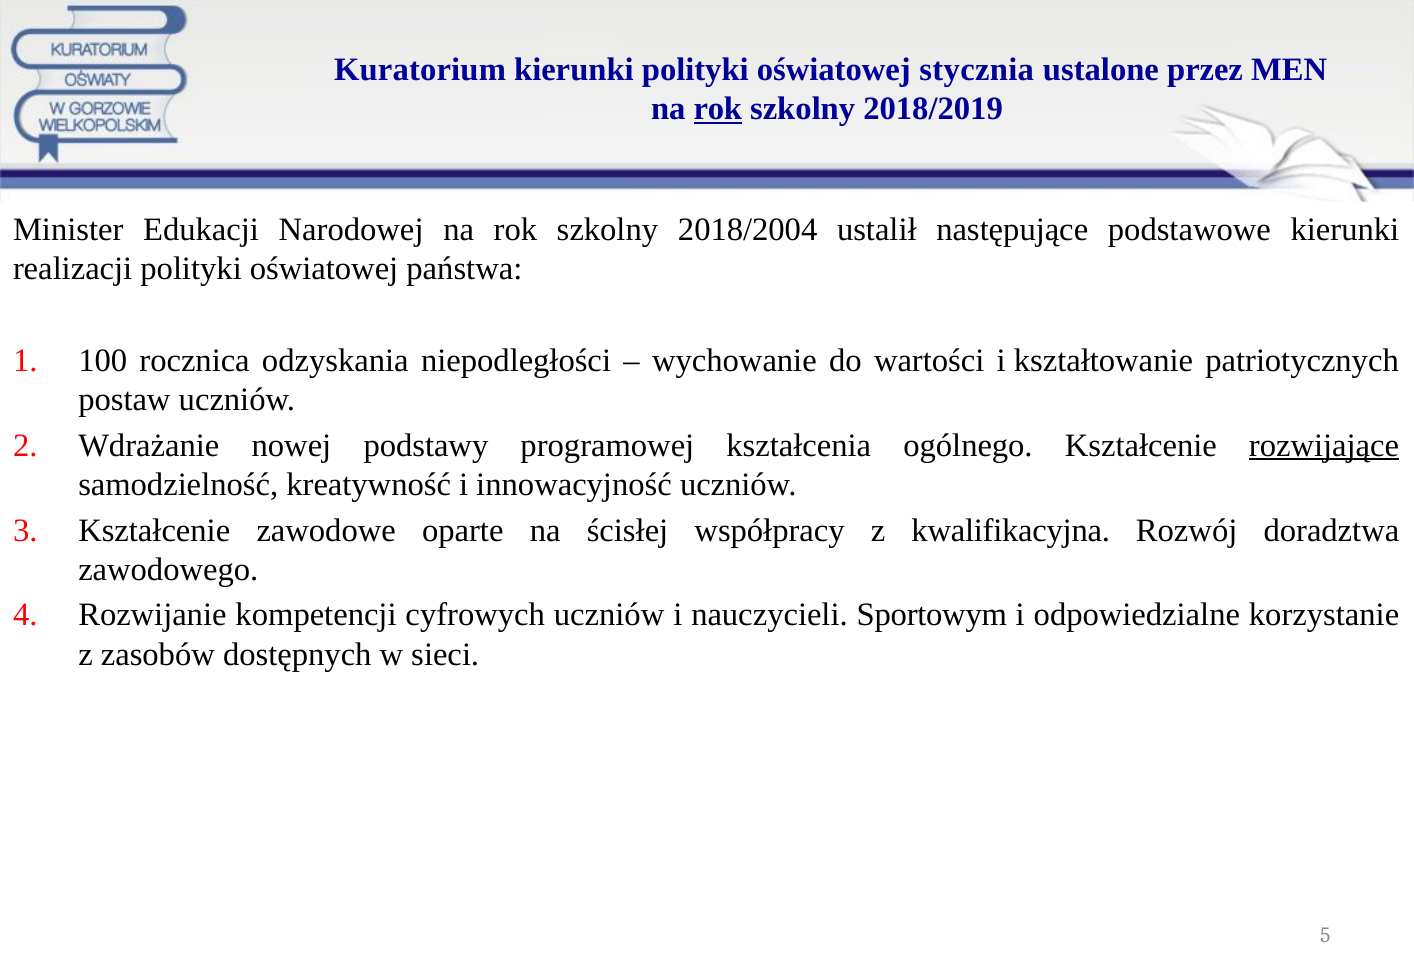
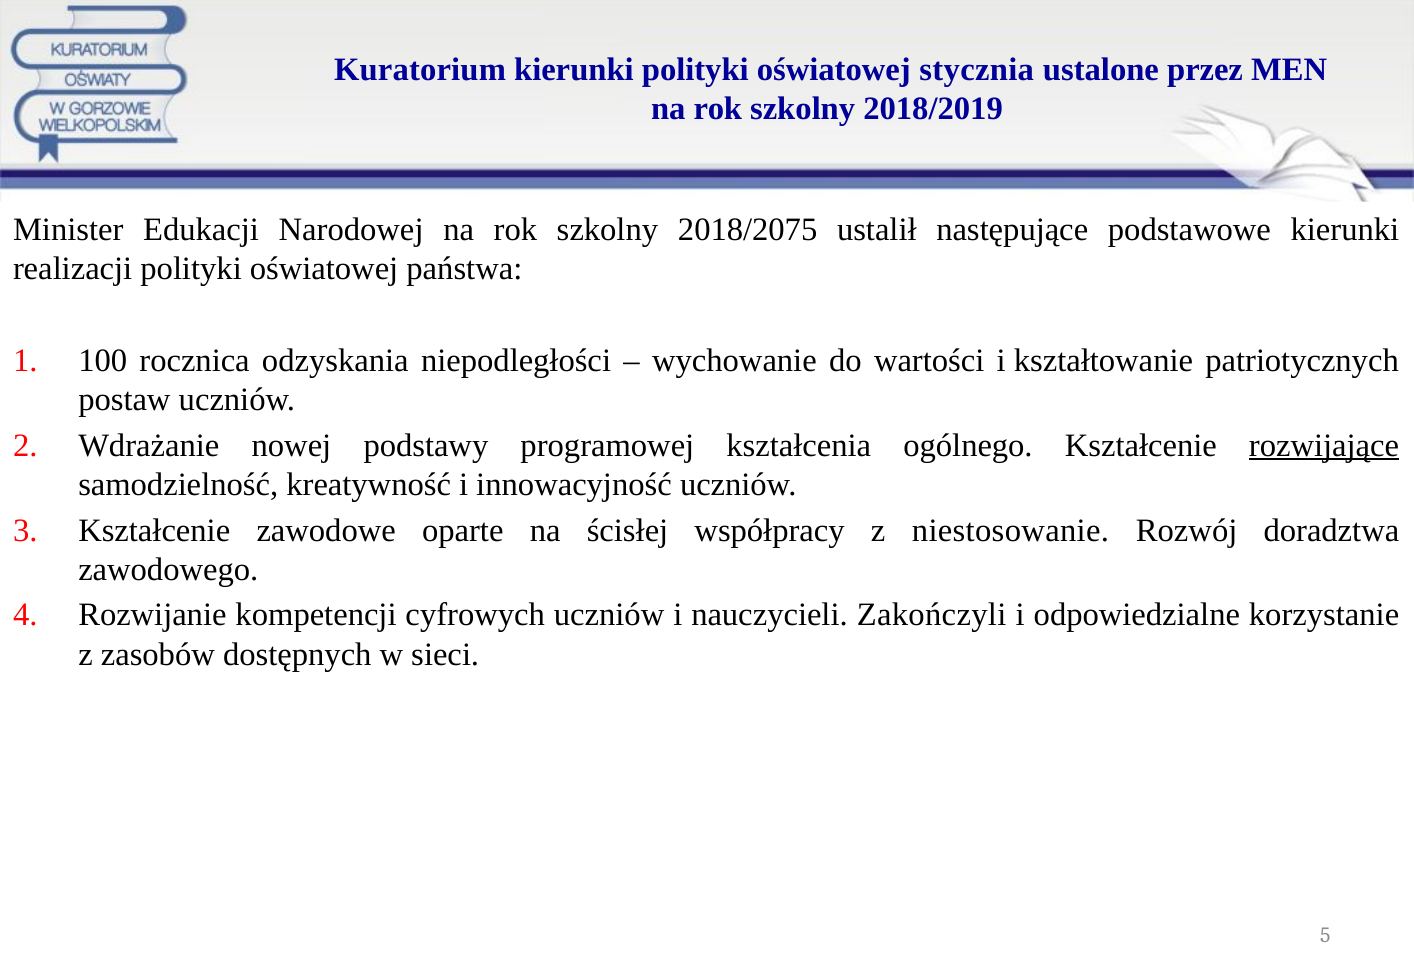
rok at (718, 108) underline: present -> none
2018/2004: 2018/2004 -> 2018/2075
kwalifikacyjna: kwalifikacyjna -> niestosowanie
Sportowym: Sportowym -> Zakończyli
